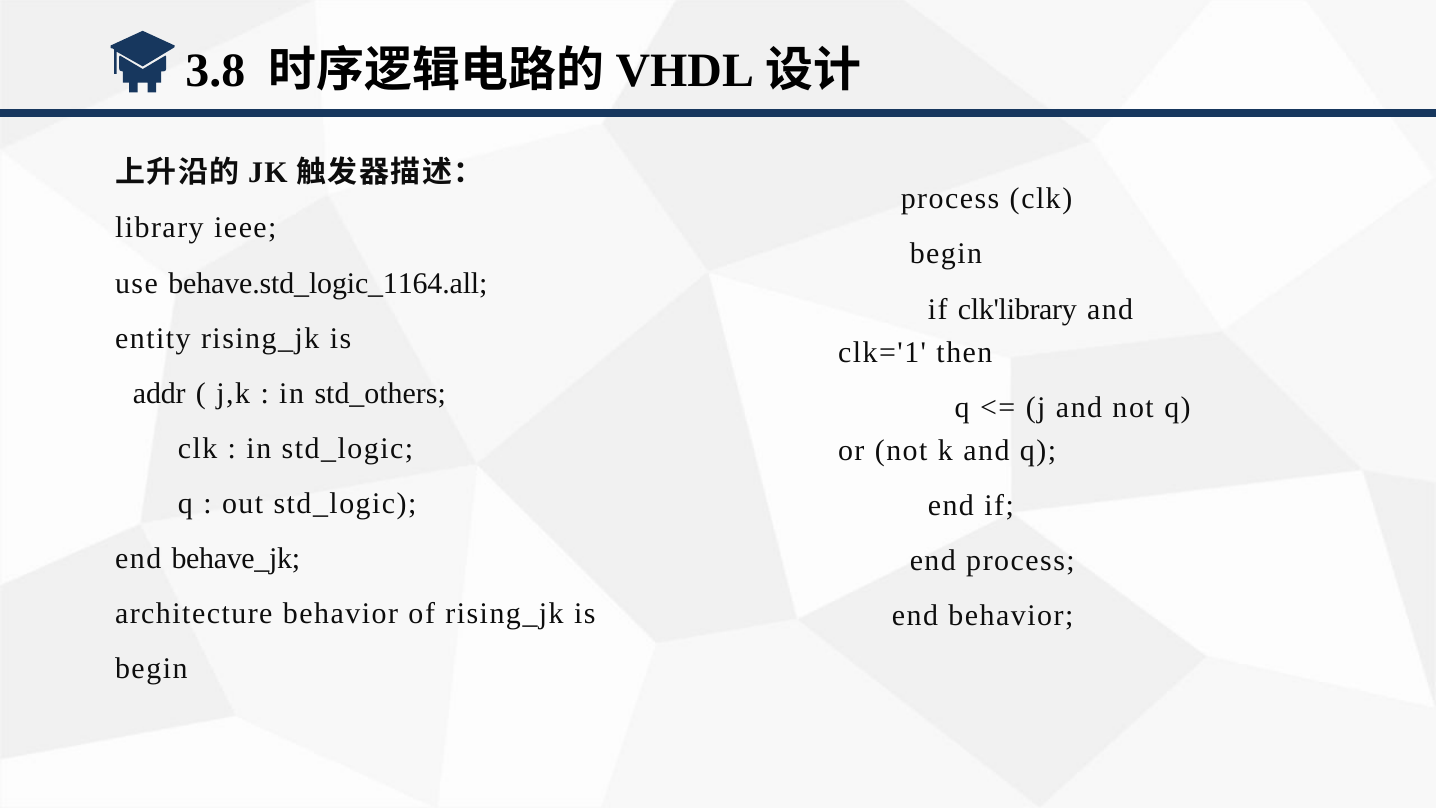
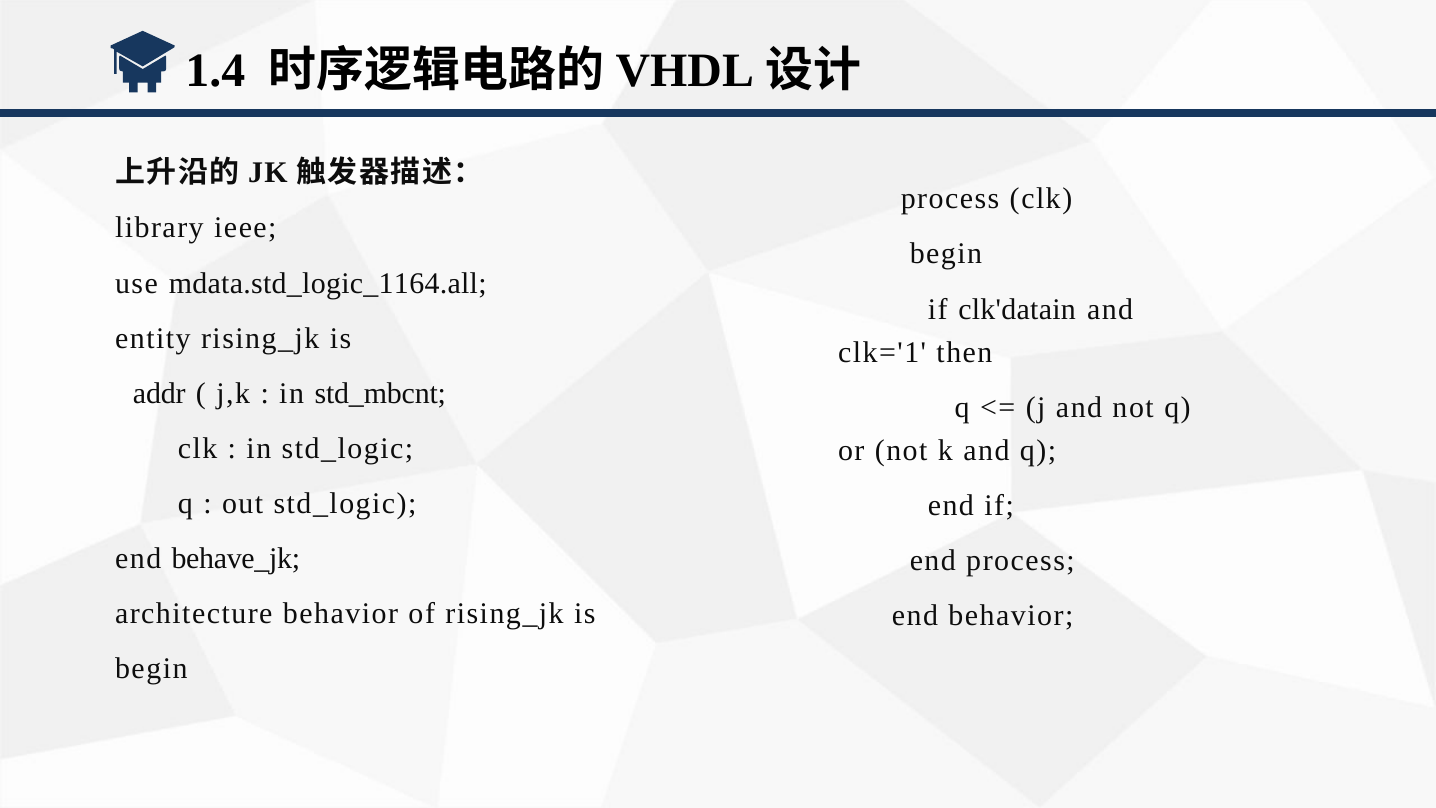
3.8: 3.8 -> 1.4
behave.std_logic_1164.all: behave.std_logic_1164.all -> mdata.std_logic_1164.all
clk'library: clk'library -> clk'datain
std_others: std_others -> std_mbcnt
